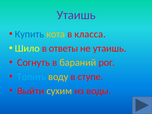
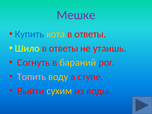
Утаишь at (76, 15): Утаишь -> Мешке
кота в класса: класса -> ответы
Топить colour: light blue -> pink
